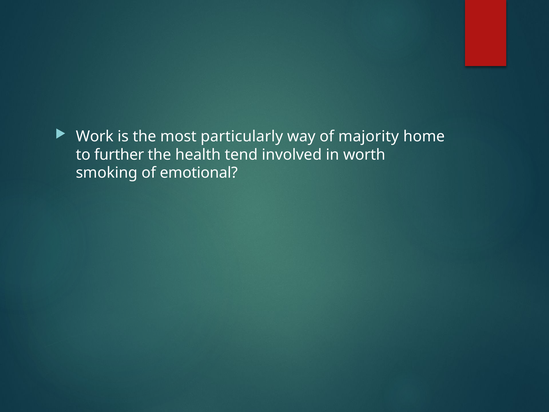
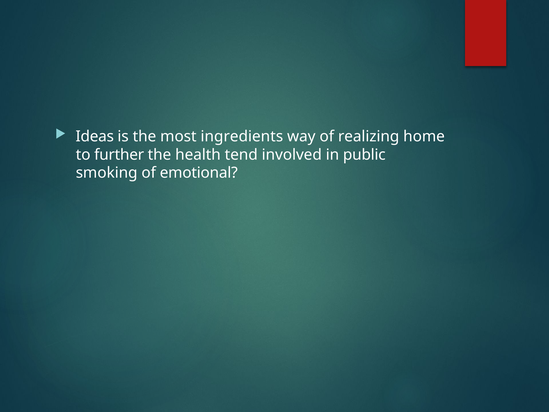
Work: Work -> Ideas
particularly: particularly -> ingredients
majority: majority -> realizing
worth: worth -> public
